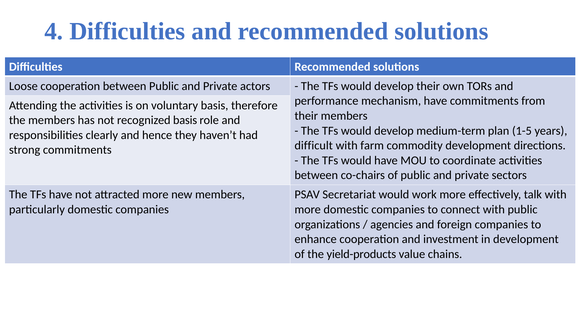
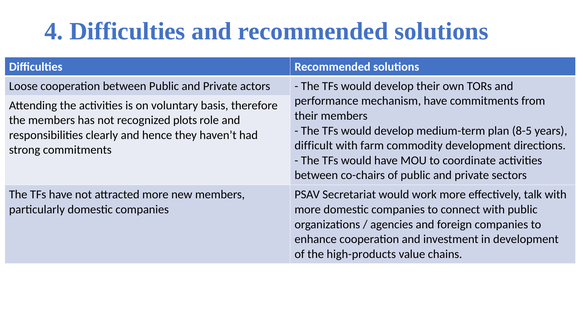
recognized basis: basis -> plots
1-5: 1-5 -> 8-5
yield-products: yield-products -> high-products
